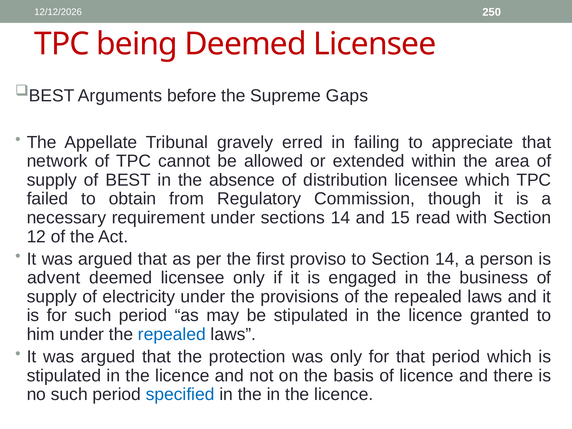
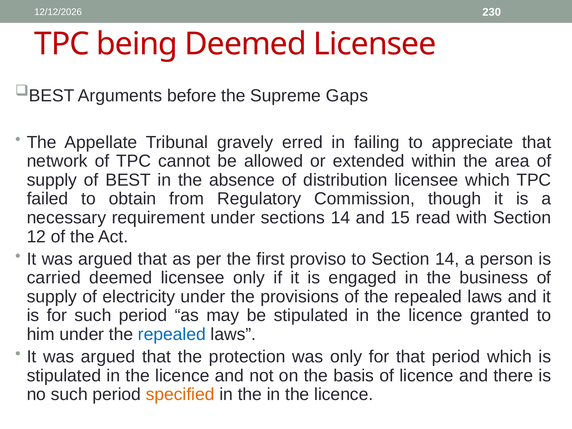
250: 250 -> 230
advent: advent -> carried
specified colour: blue -> orange
